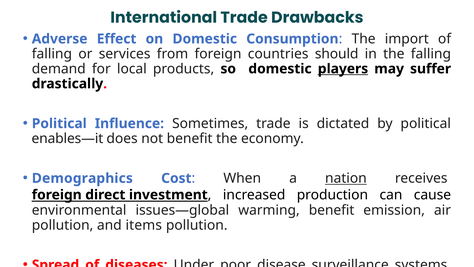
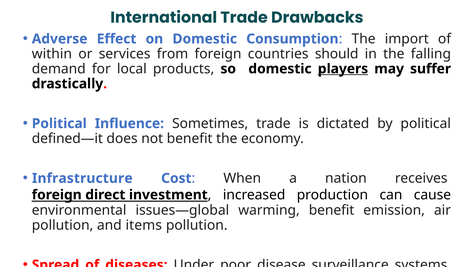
falling at (52, 54): falling -> within
enables—it: enables—it -> defined—it
Demographics: Demographics -> Infrastructure
nation underline: present -> none
